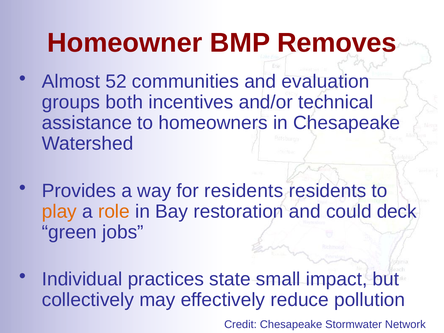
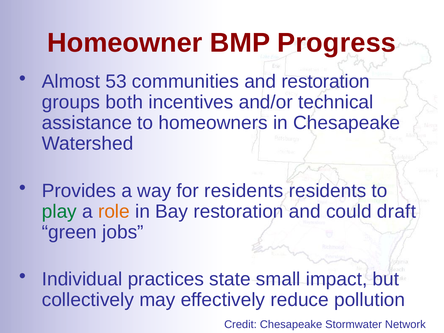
Removes: Removes -> Progress
52: 52 -> 53
and evaluation: evaluation -> restoration
play colour: orange -> green
deck: deck -> draft
